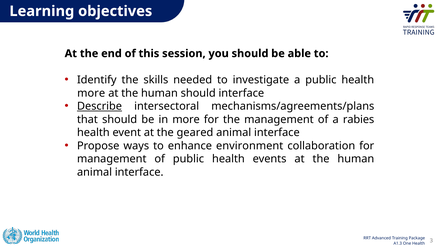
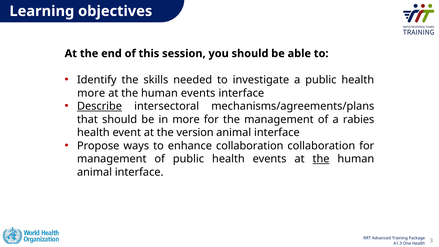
human should: should -> events
geared: geared -> version
enhance environment: environment -> collaboration
the at (321, 159) underline: none -> present
